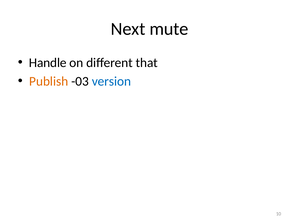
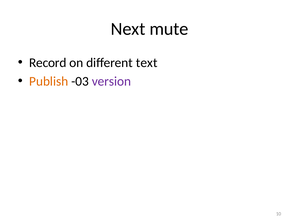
Handle: Handle -> Record
that: that -> text
version colour: blue -> purple
